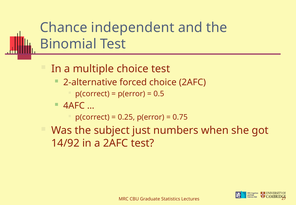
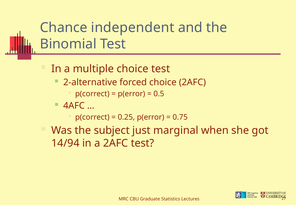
numbers: numbers -> marginal
14/92: 14/92 -> 14/94
